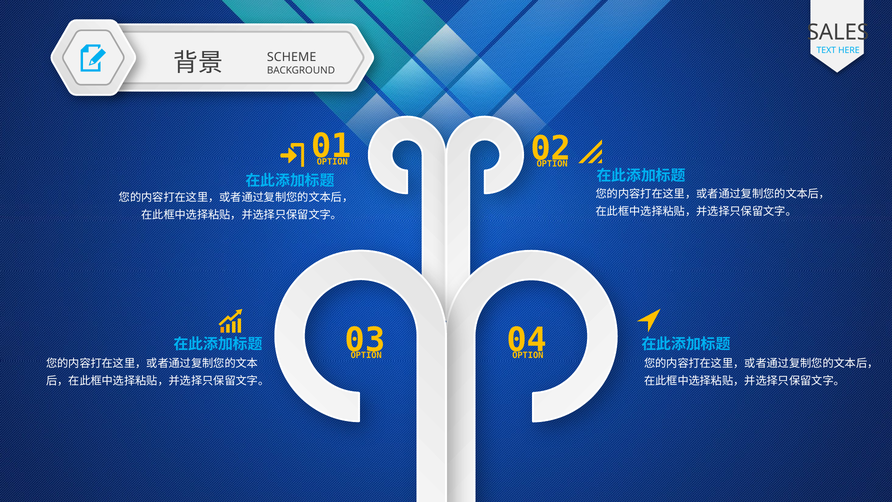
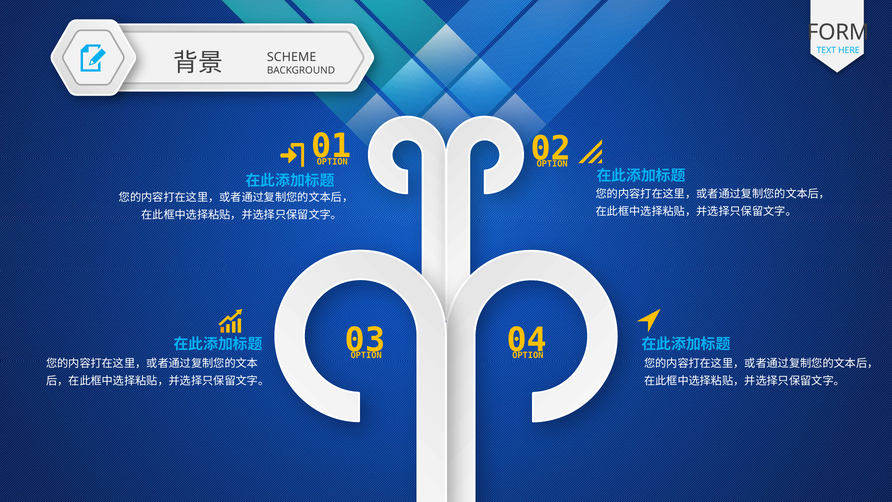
SALES: SALES -> FORM
